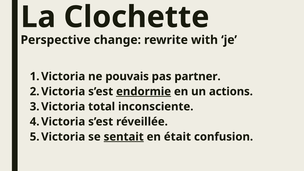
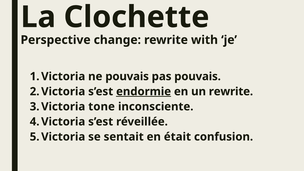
pas partner: partner -> pouvais
un actions: actions -> rewrite
total: total -> tone
sentait underline: present -> none
